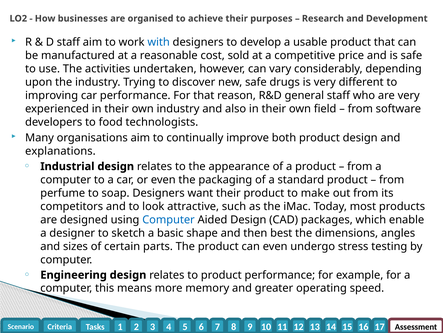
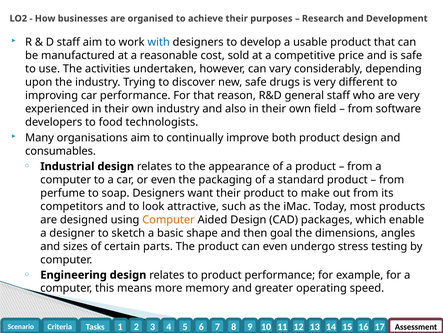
explanations: explanations -> consumables
Computer at (168, 219) colour: blue -> orange
best: best -> goal
